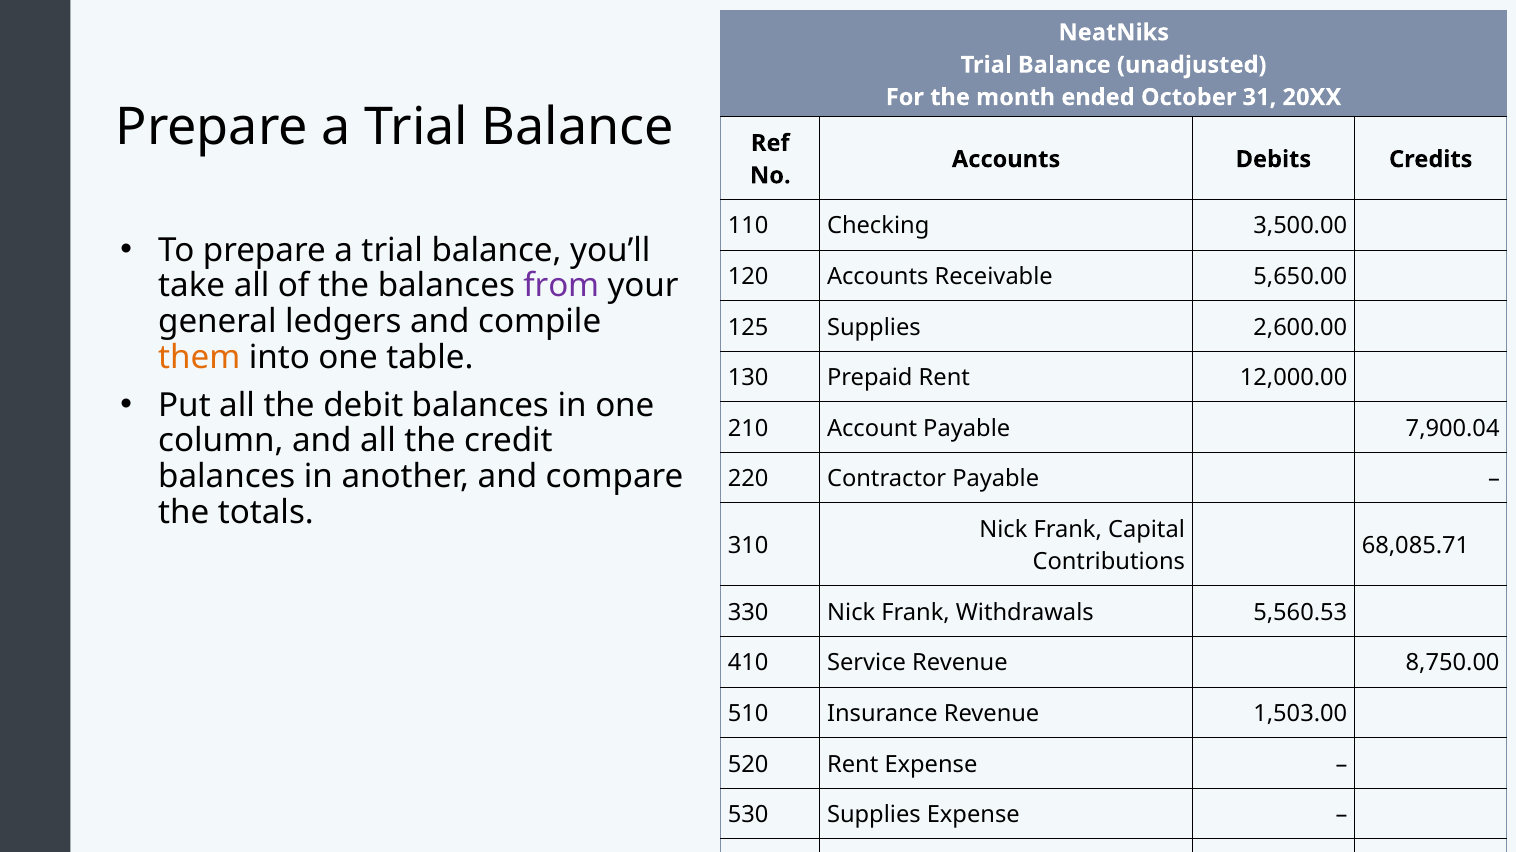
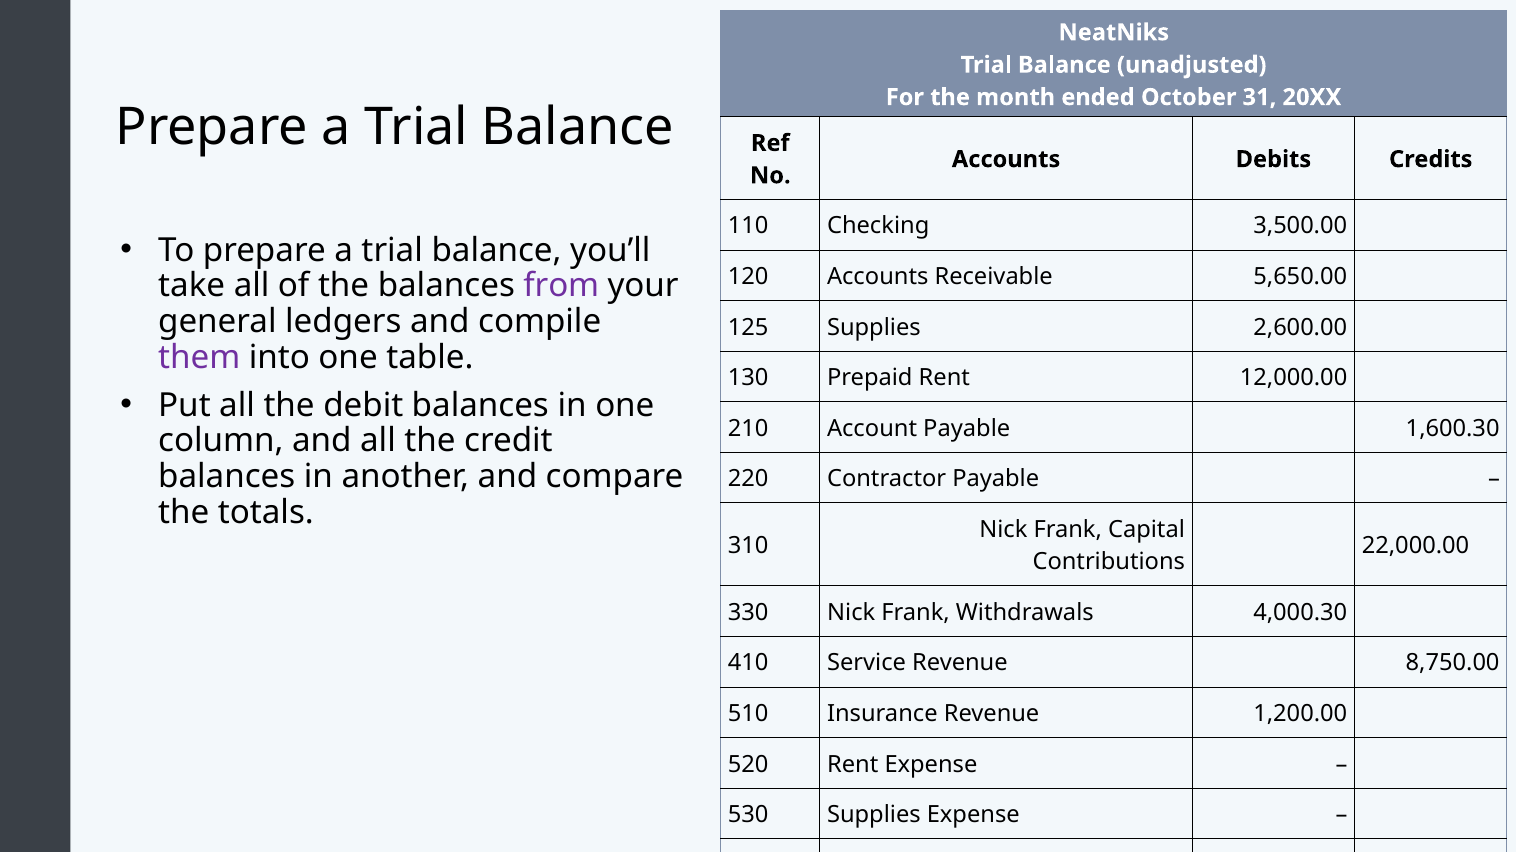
them colour: orange -> purple
7,900.04: 7,900.04 -> 1,600.30
68,085.71: 68,085.71 -> 22,000.00
5,560.53: 5,560.53 -> 4,000.30
1,503.00: 1,503.00 -> 1,200.00
